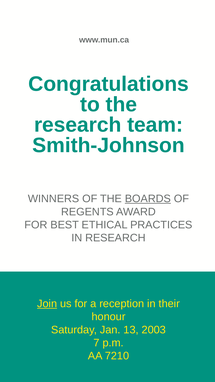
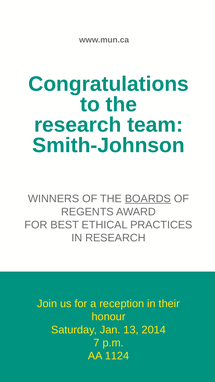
Join underline: present -> none
2003: 2003 -> 2014
7210: 7210 -> 1124
